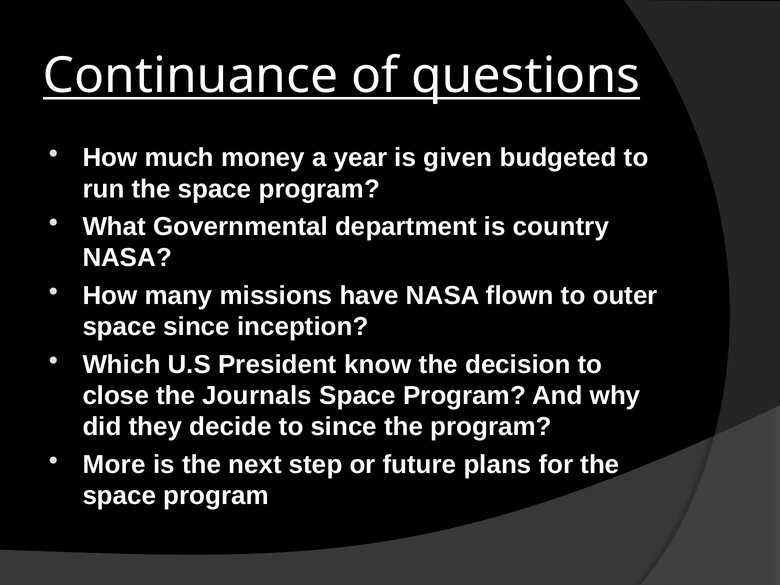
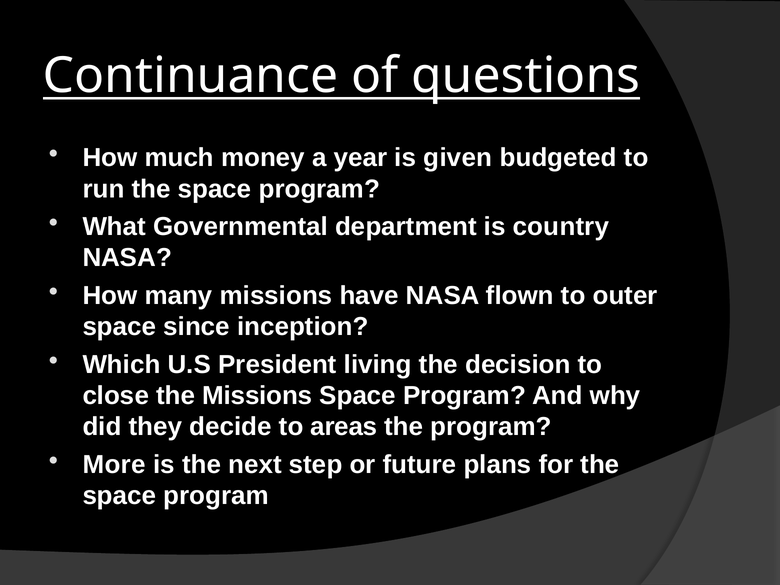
know: know -> living
the Journals: Journals -> Missions
to since: since -> areas
